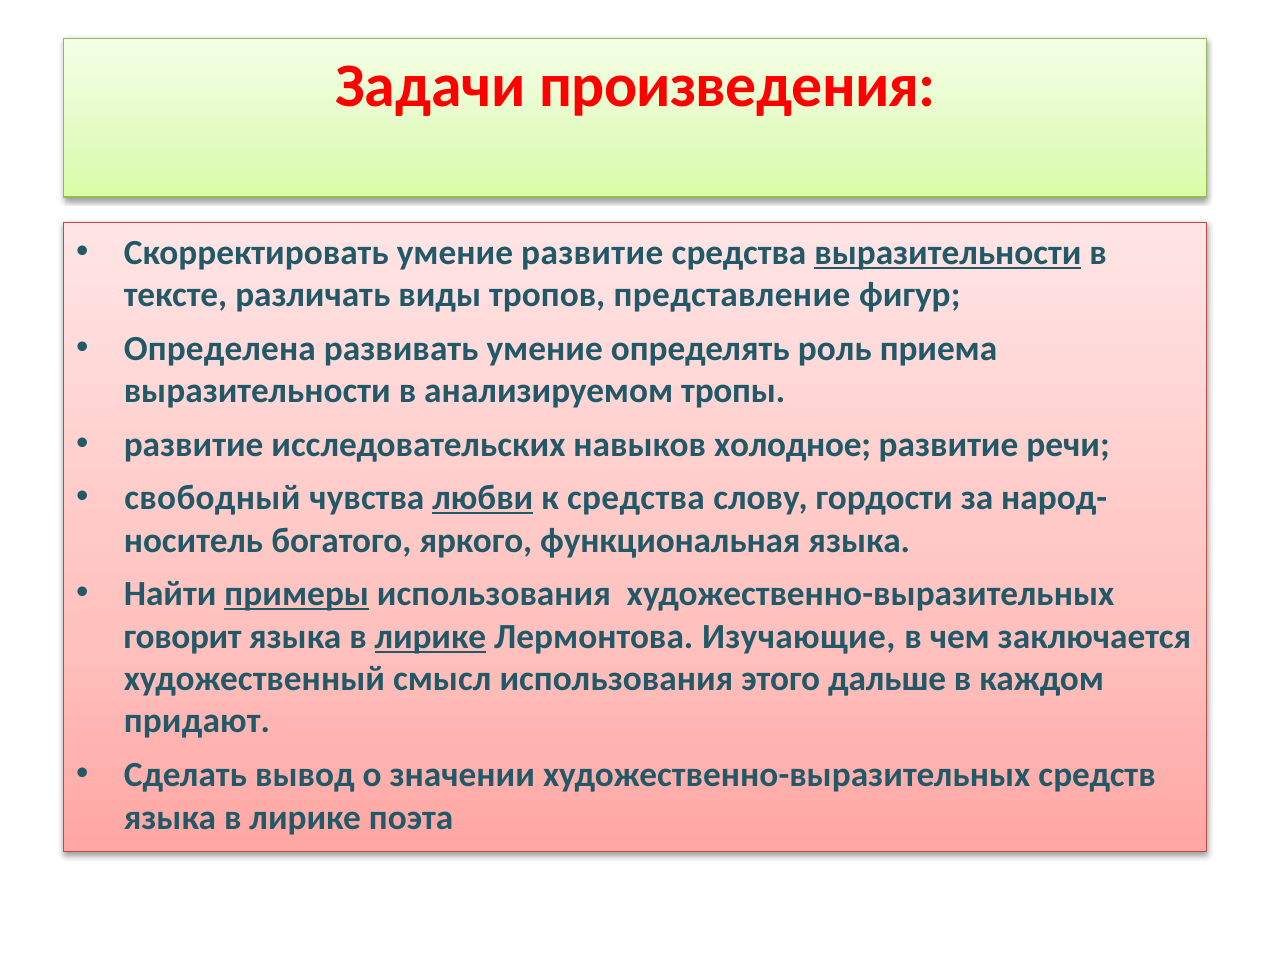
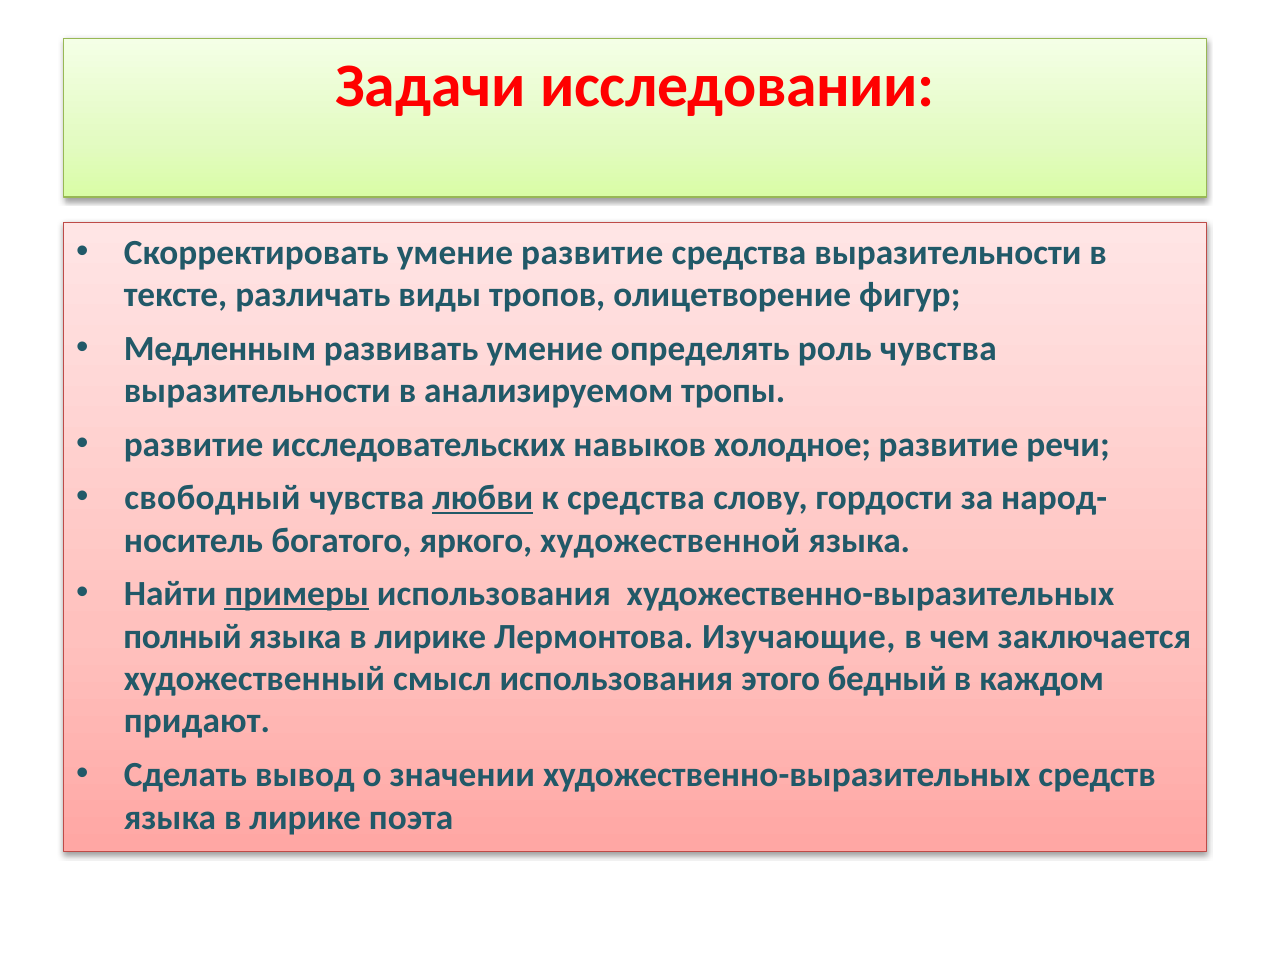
произведения: произведения -> исследовании
выразительности at (948, 252) underline: present -> none
представление: представление -> олицетворение
Определена: Определена -> Медленным
роль приема: приема -> чувства
функциональная: функциональная -> художественной
говорит: говорит -> полный
лирике at (430, 636) underline: present -> none
дальше: дальше -> бедный
